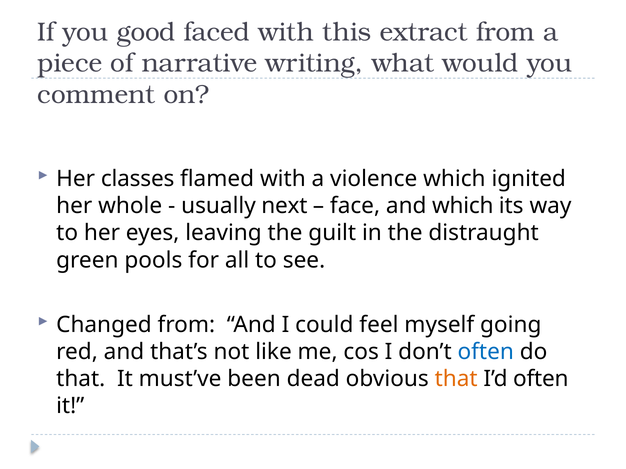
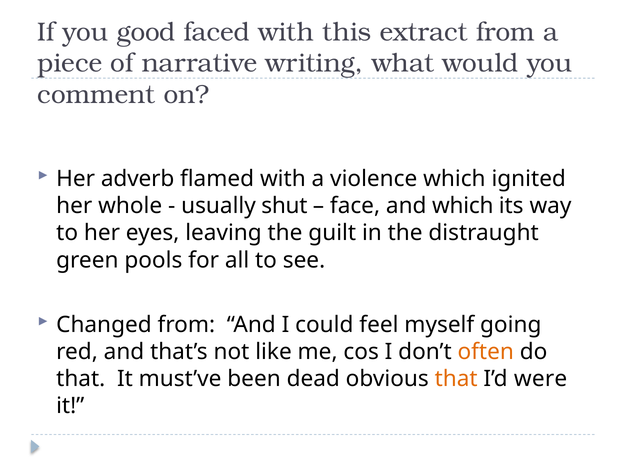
classes: classes -> adverb
next: next -> shut
often at (486, 352) colour: blue -> orange
I’d often: often -> were
